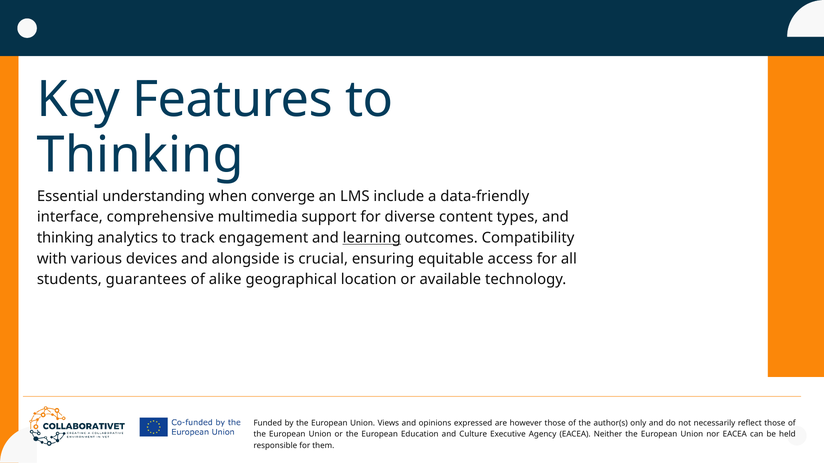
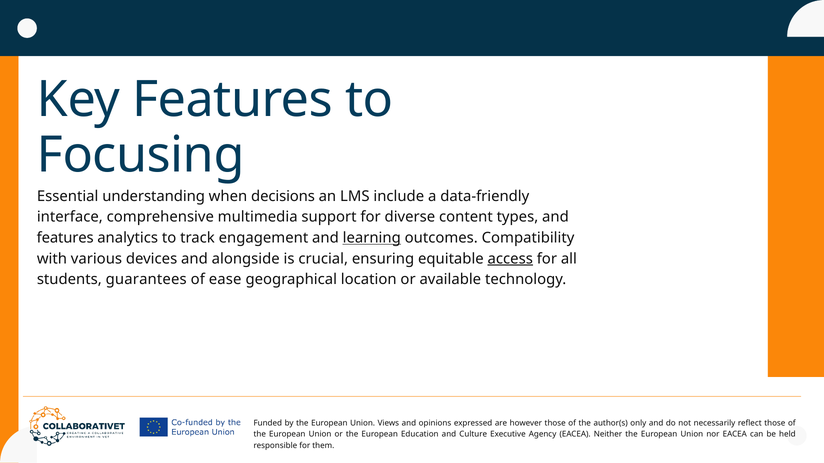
Thinking at (140, 155): Thinking -> Focusing
converge: converge -> decisions
thinking at (65, 238): thinking -> features
access underline: none -> present
alike: alike -> ease
